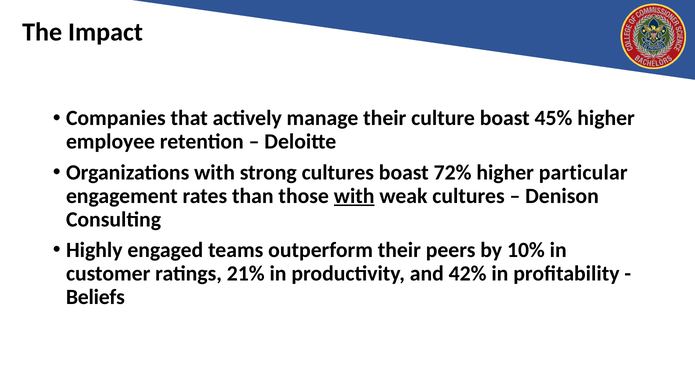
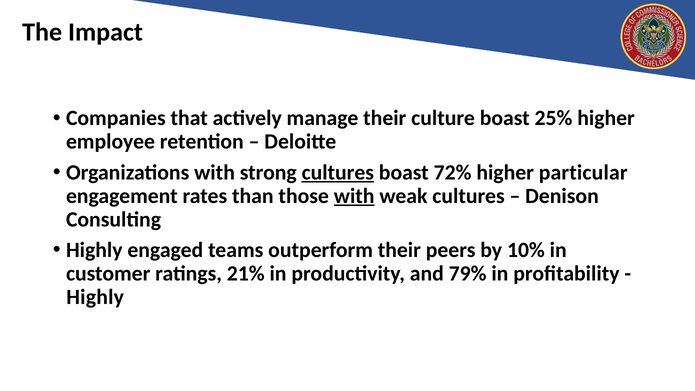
45%: 45% -> 25%
cultures at (338, 172) underline: none -> present
42%: 42% -> 79%
Beliefs at (95, 297): Beliefs -> Highly
